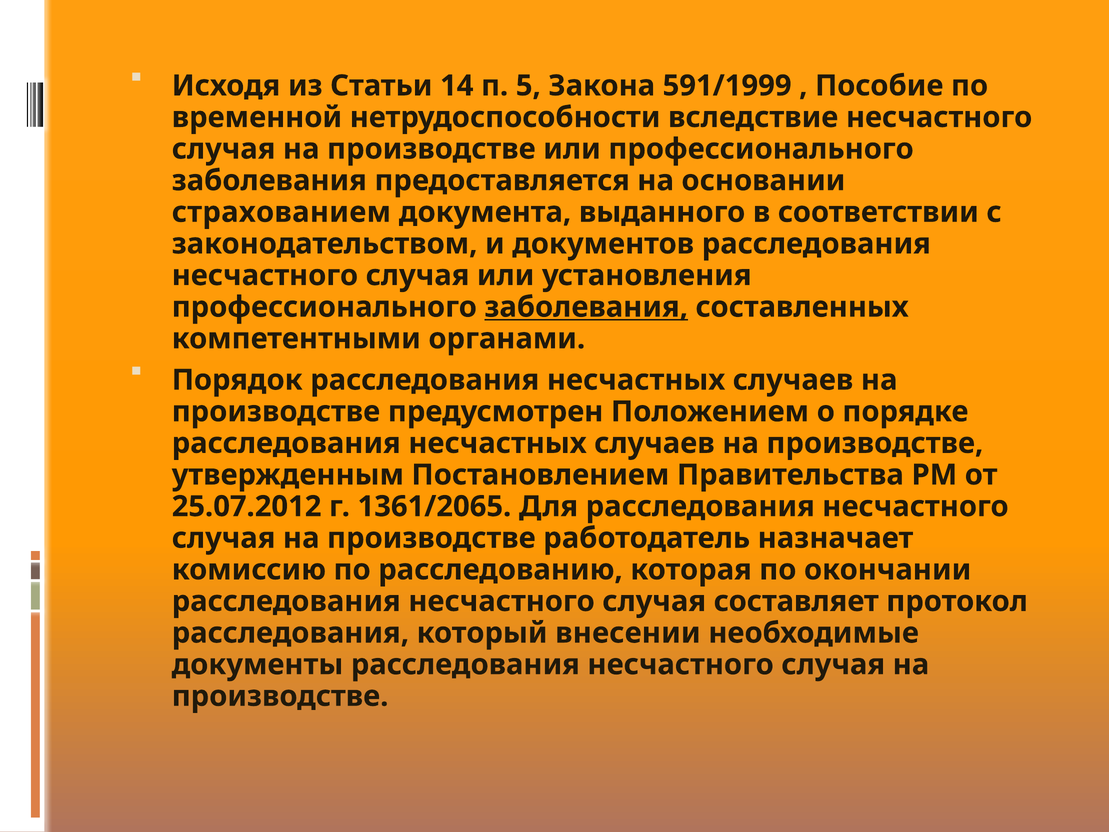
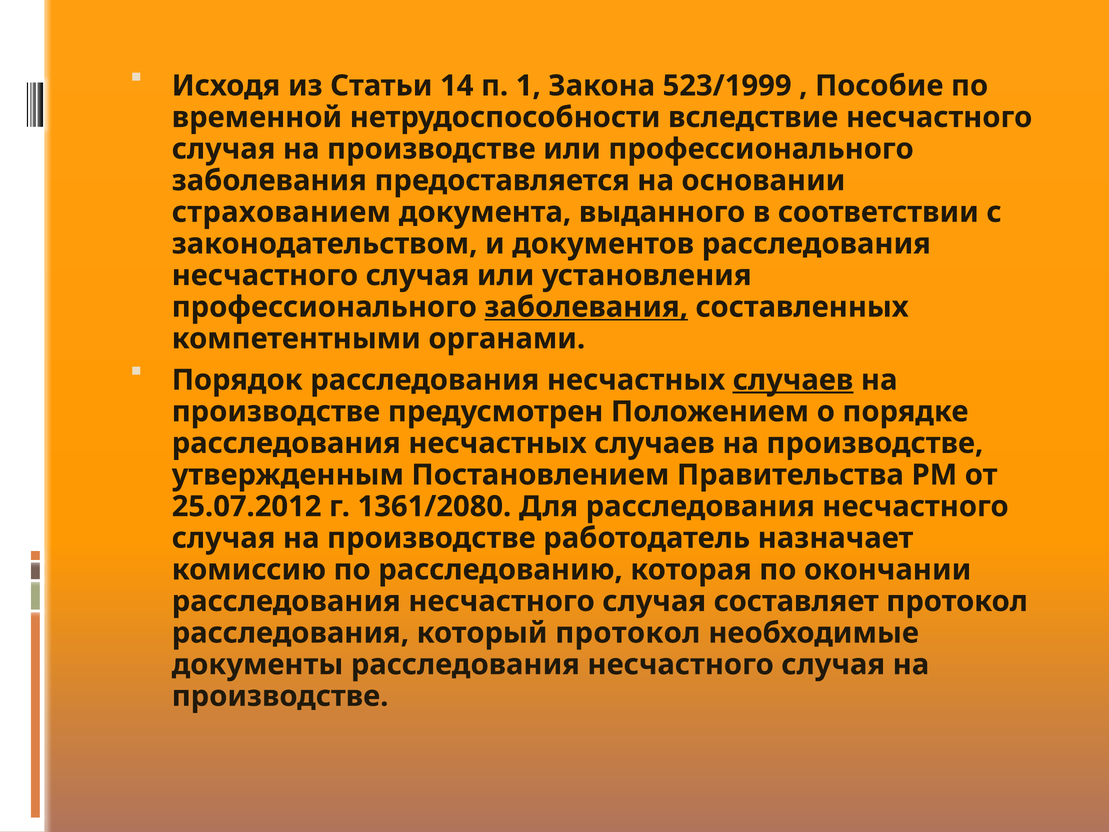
5: 5 -> 1
591/1999: 591/1999 -> 523/1999
случаев at (793, 380) underline: none -> present
1361/2065: 1361/2065 -> 1361/2080
который внесении: внесении -> протокол
